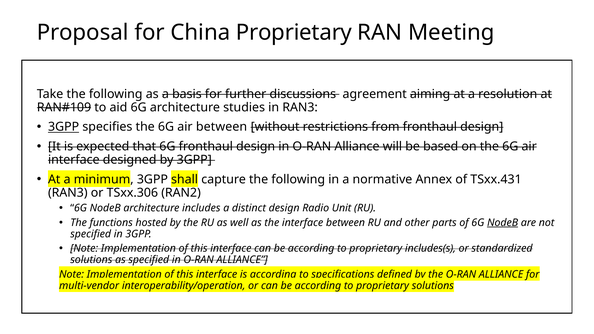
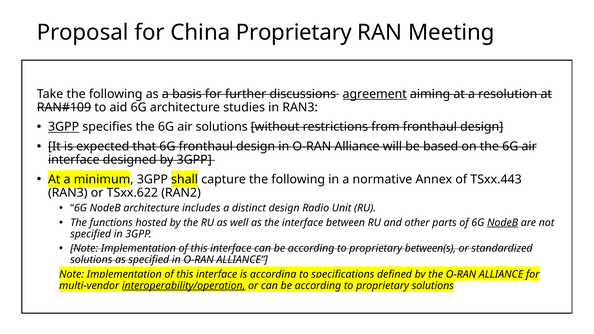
agreement underline: none -> present
air between: between -> solutions
TSxx.431: TSxx.431 -> TSxx.443
TSxx.306: TSxx.306 -> TSxx.622
includes(s: includes(s -> between(s
interoperability/operation underline: none -> present
